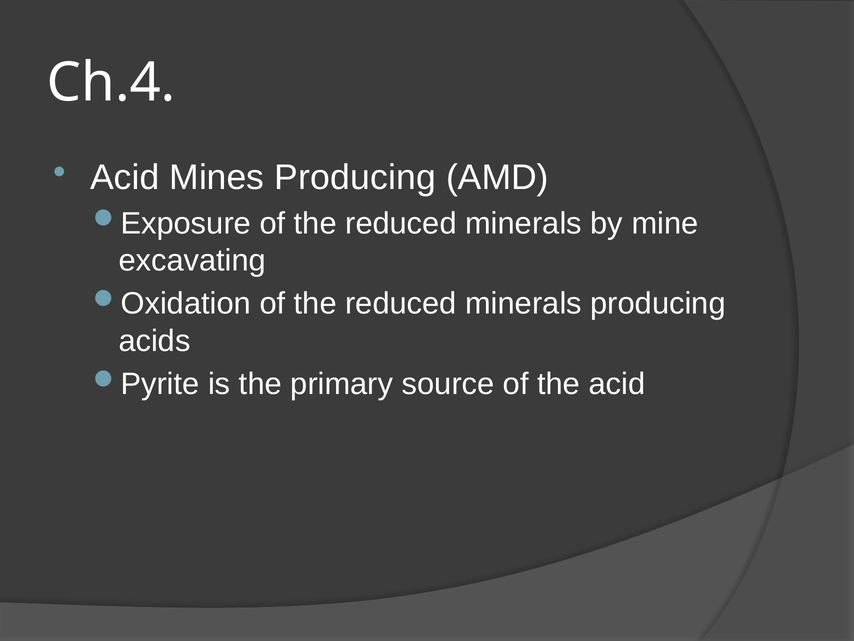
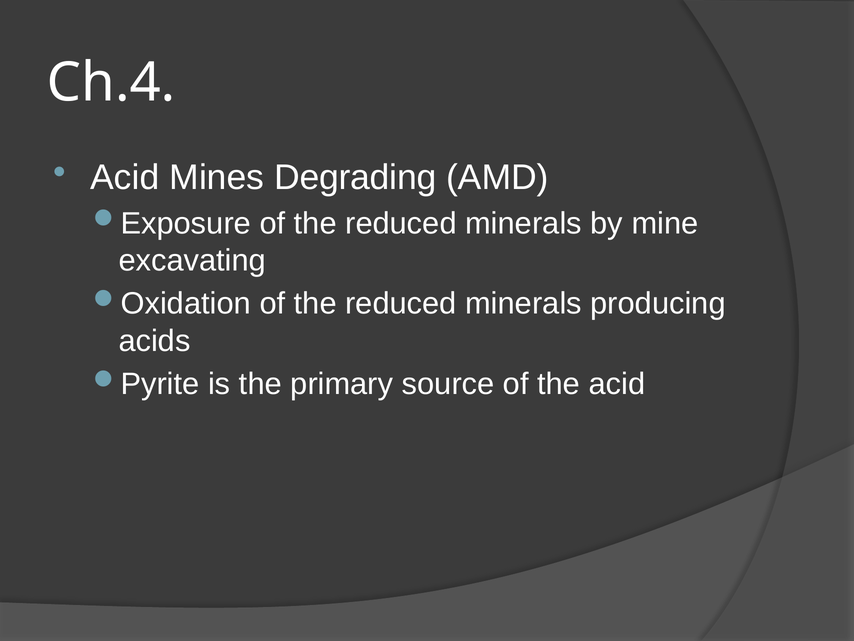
Mines Producing: Producing -> Degrading
